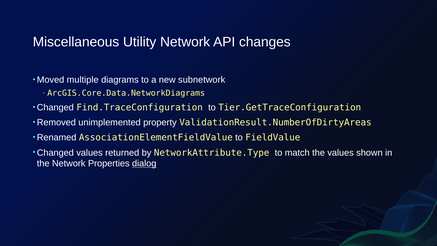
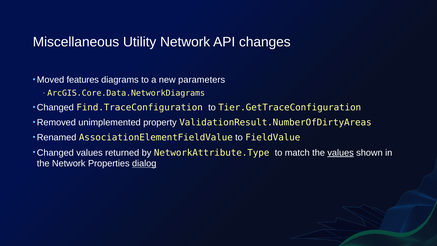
multiple: multiple -> features
subnetwork: subnetwork -> parameters
values at (341, 153) underline: none -> present
